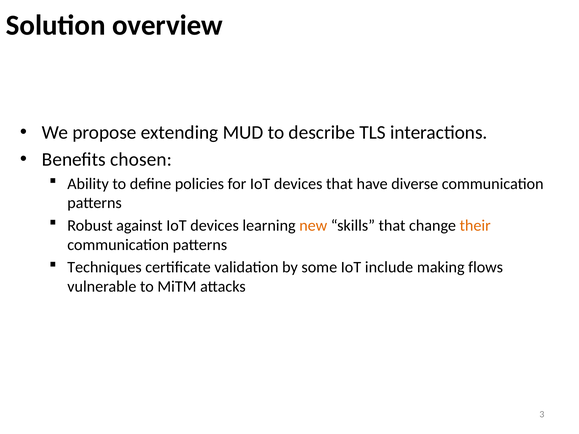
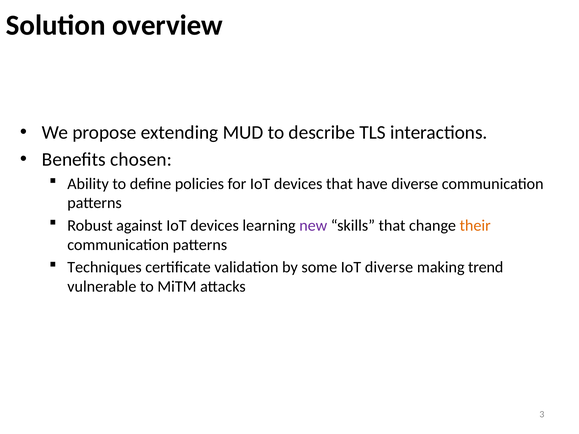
new colour: orange -> purple
IoT include: include -> diverse
flows: flows -> trend
